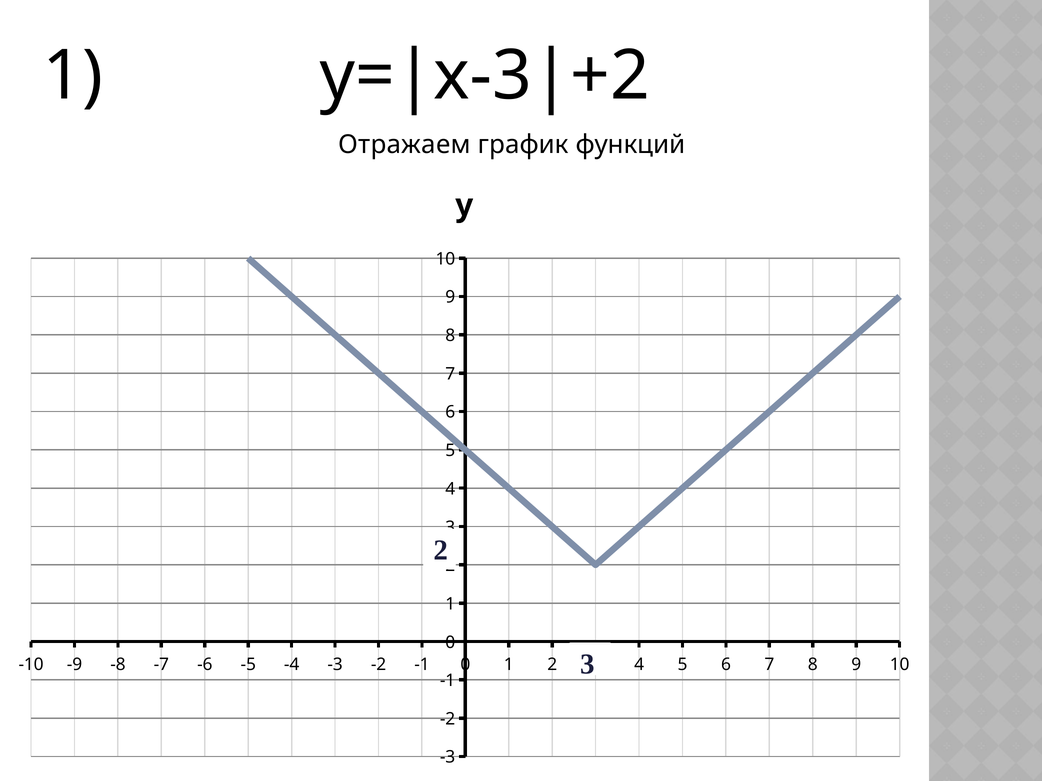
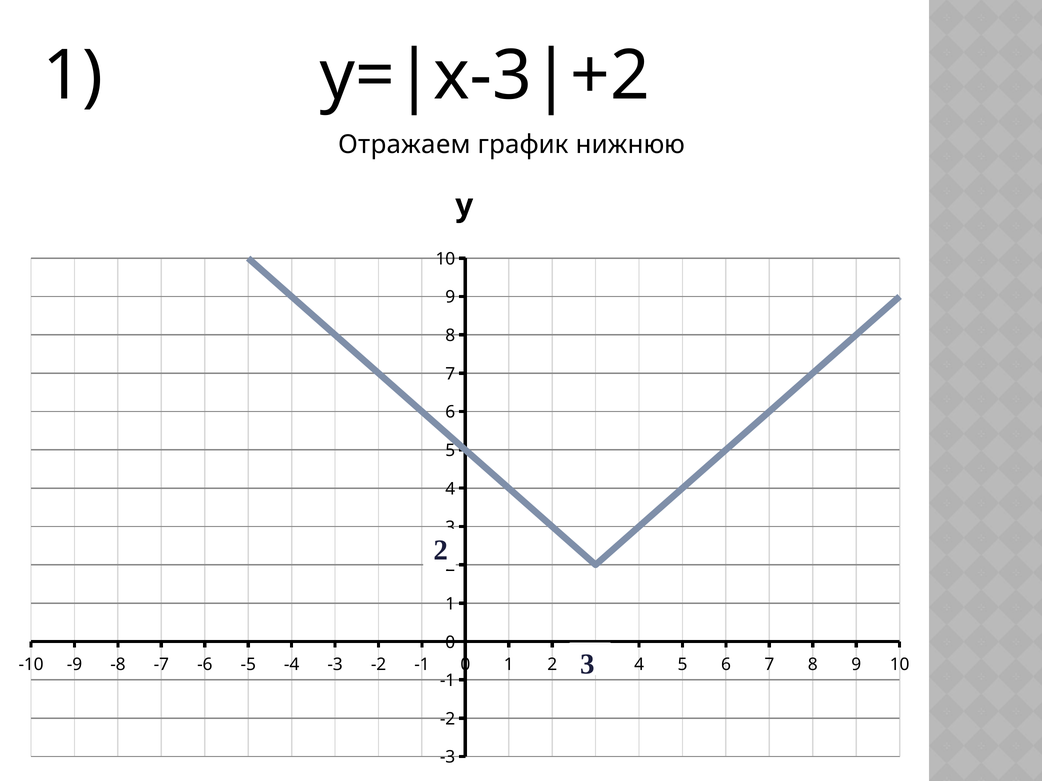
функций: функций -> нижнюю
